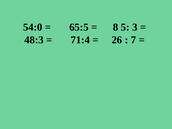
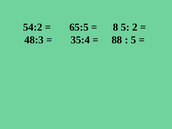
54:0: 54:0 -> 54:2
3: 3 -> 2
71:4: 71:4 -> 35:4
26: 26 -> 88
7 at (133, 40): 7 -> 5
